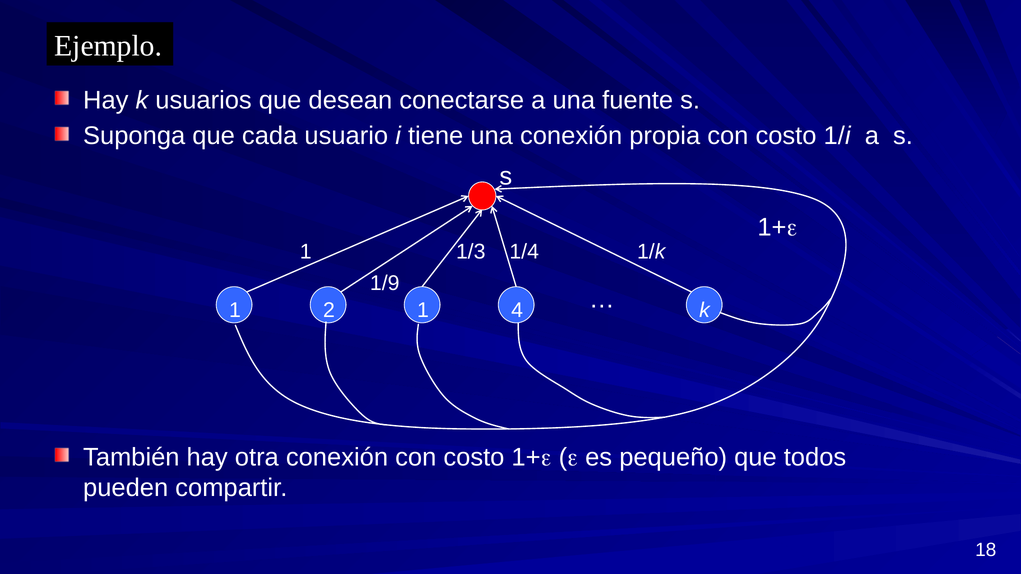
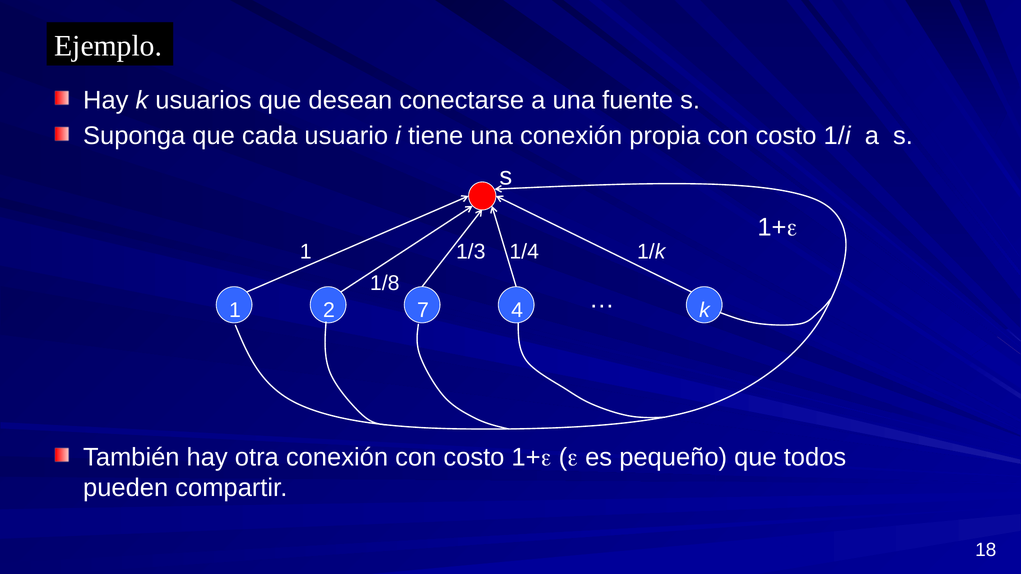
1/9: 1/9 -> 1/8
2 1: 1 -> 7
